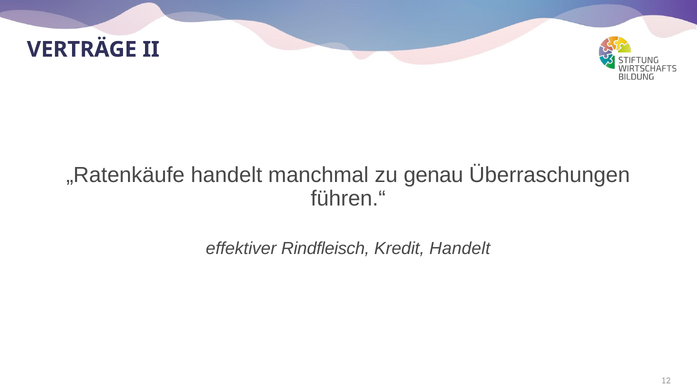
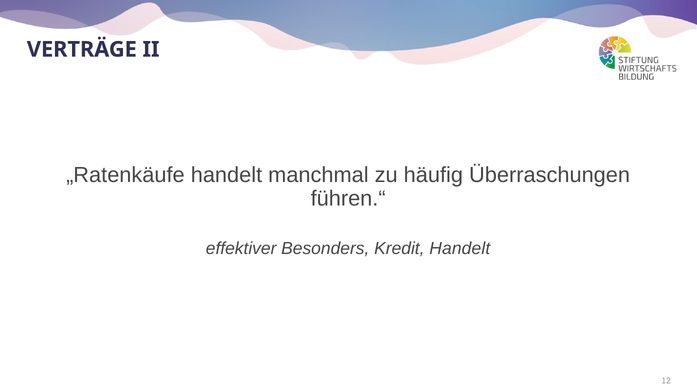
genau: genau -> häufig
Rindfleisch: Rindfleisch -> Besonders
